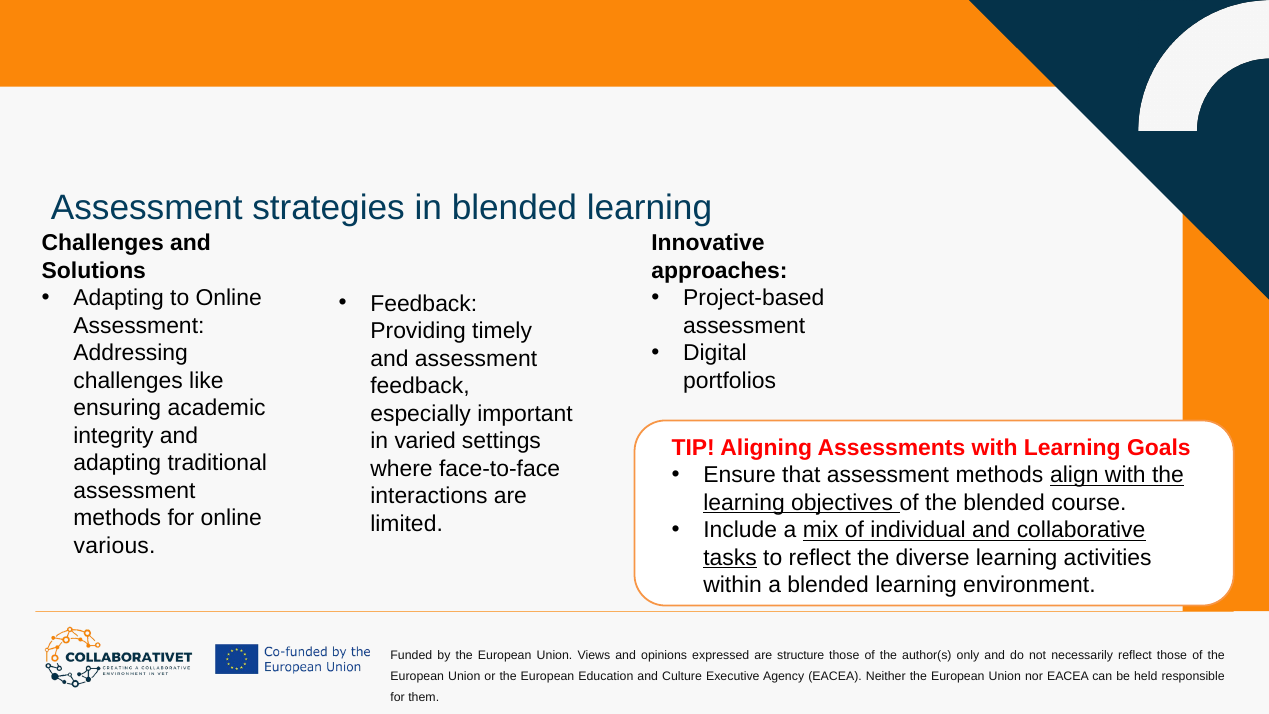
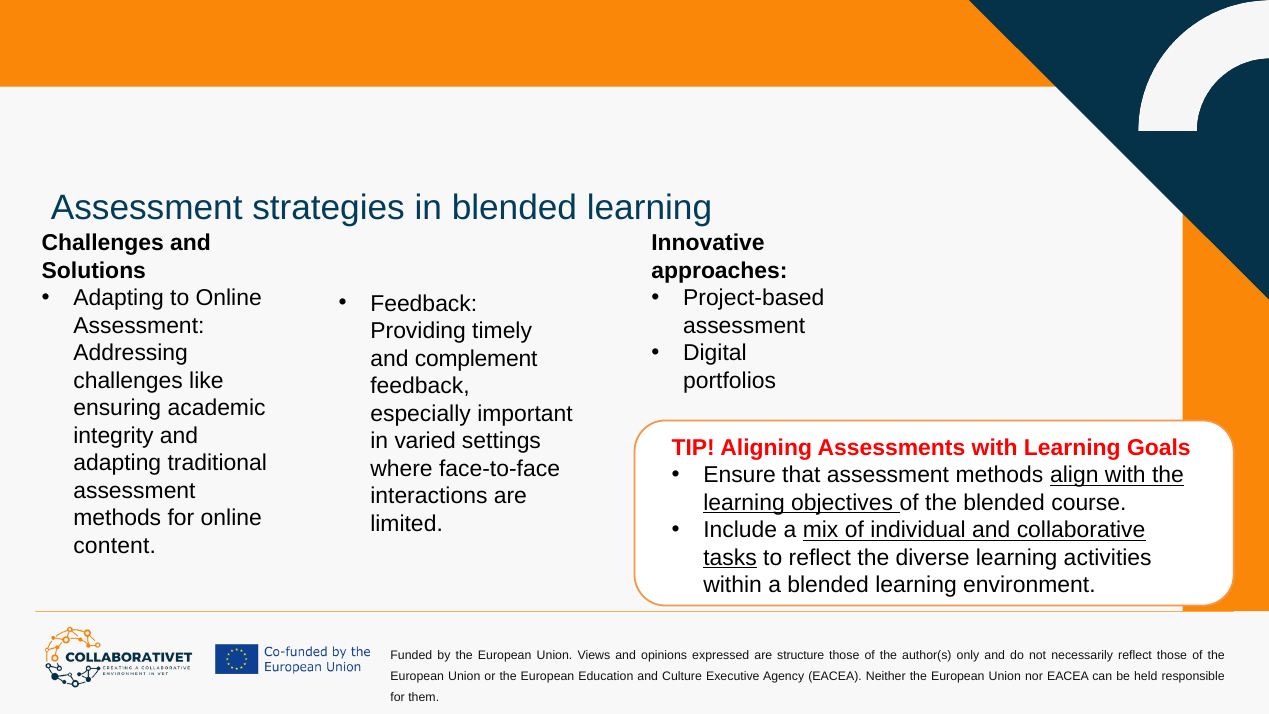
and assessment: assessment -> complement
various: various -> content
